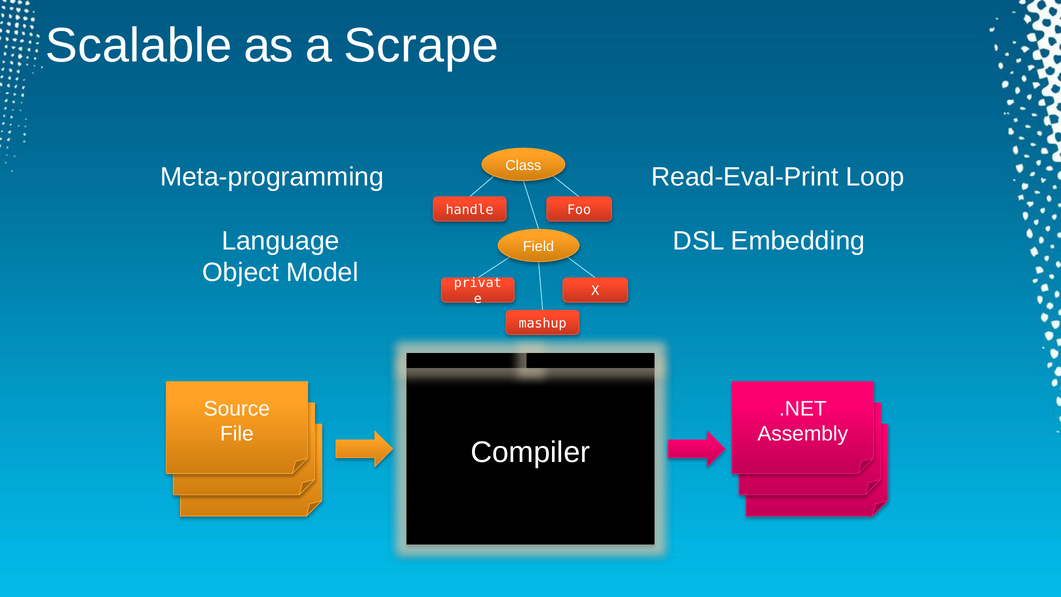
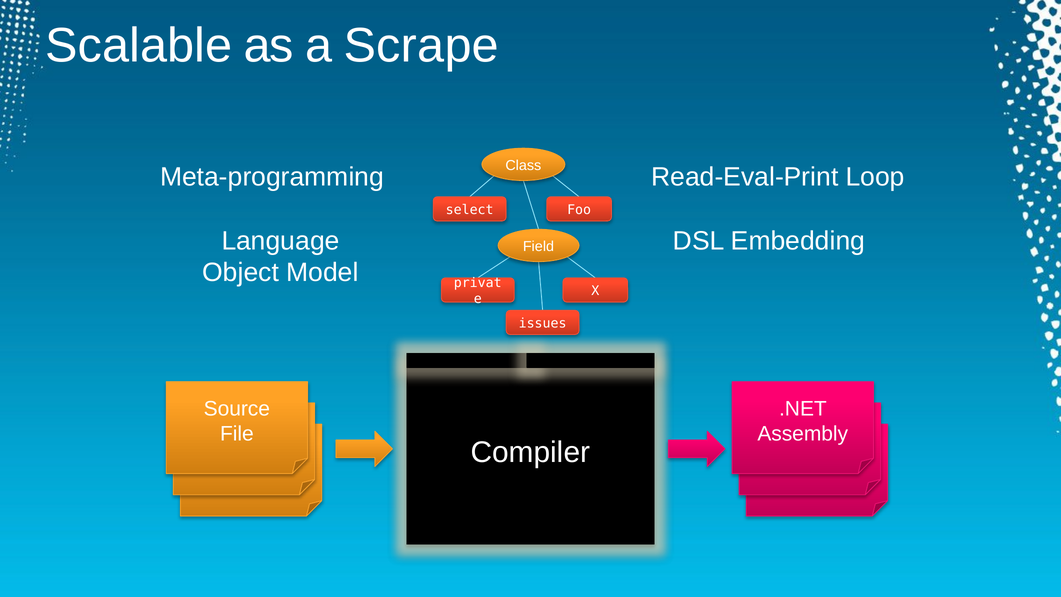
handle: handle -> select
mashup: mashup -> issues
